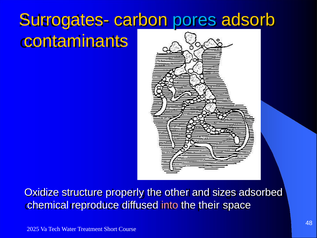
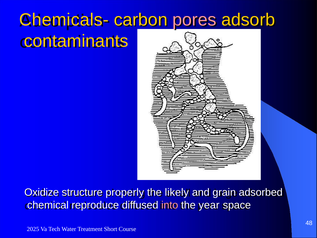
Surrogates-: Surrogates- -> Chemicals-
pores colour: light blue -> pink
other: other -> likely
sizes: sizes -> grain
their: their -> year
